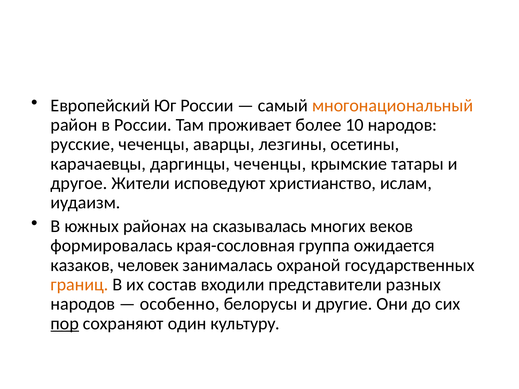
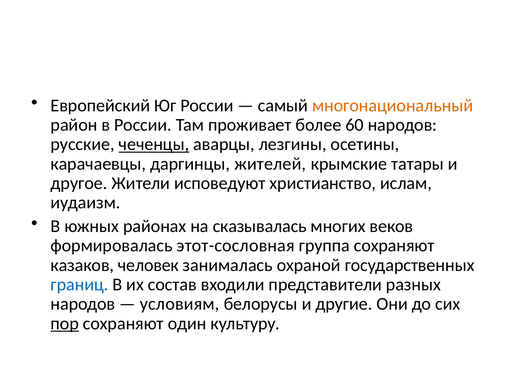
10: 10 -> 60
чеченцы at (154, 144) underline: none -> present
даргинцы чеченцы: чеченцы -> жителей
края-сословная: края-сословная -> этот-сословная
группа ожидается: ожидается -> сохраняют
границ colour: orange -> blue
особенно: особенно -> условиям
